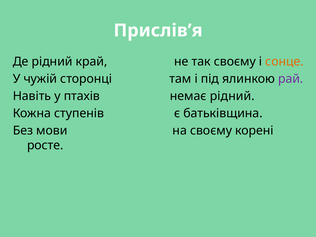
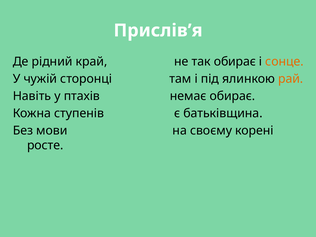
так своєму: своєму -> обирає
рай colour: purple -> orange
немає рідний: рідний -> обирає
